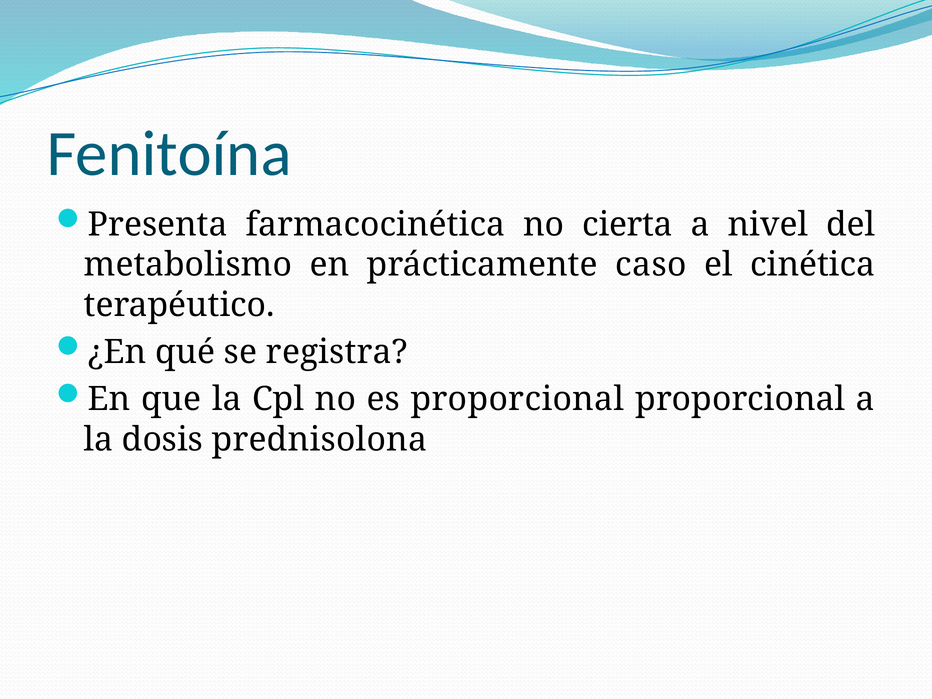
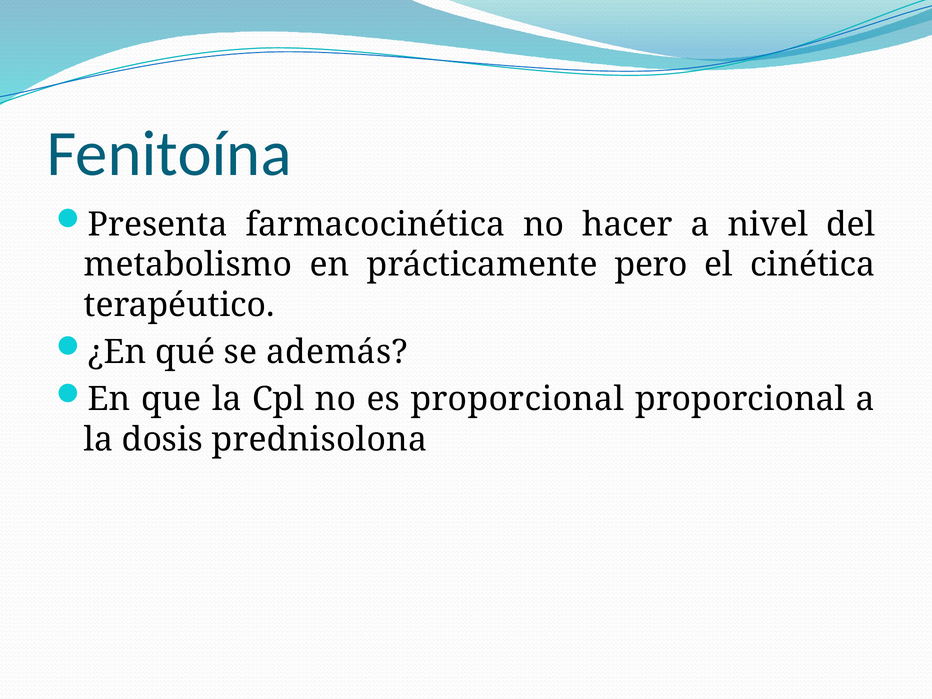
cierta: cierta -> hacer
caso: caso -> pero
registra: registra -> además
